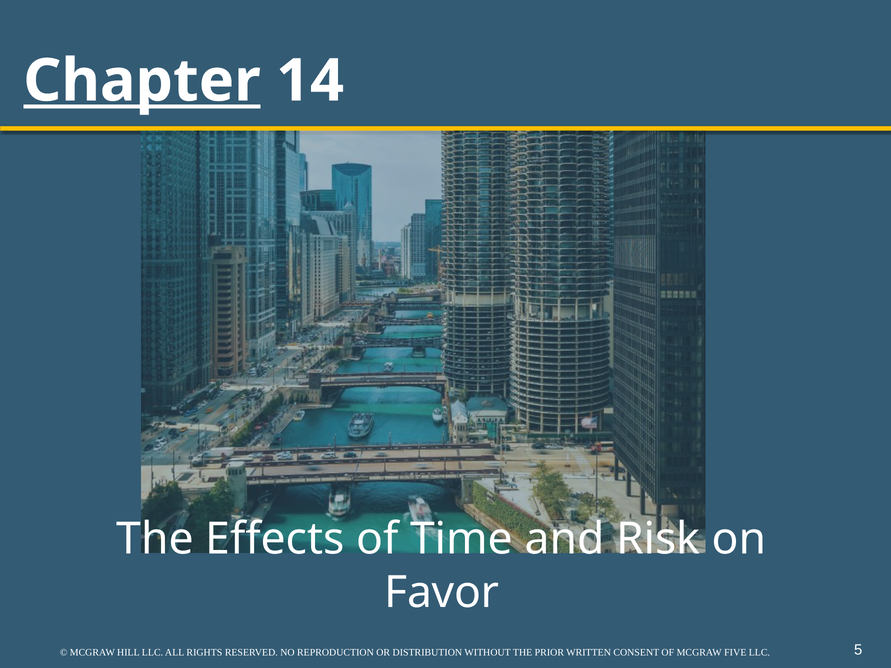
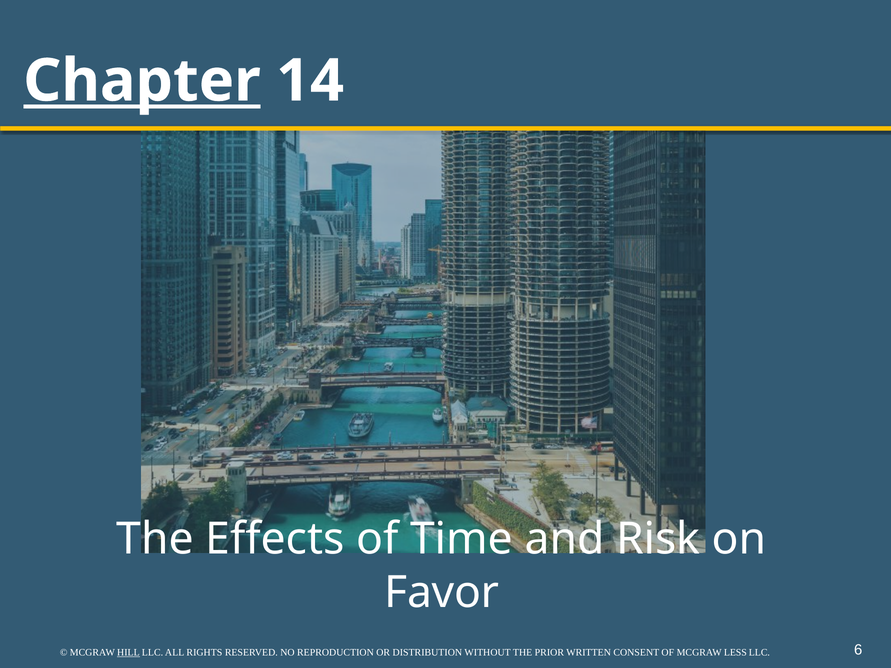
HILL underline: none -> present
FIVE: FIVE -> LESS
5: 5 -> 6
